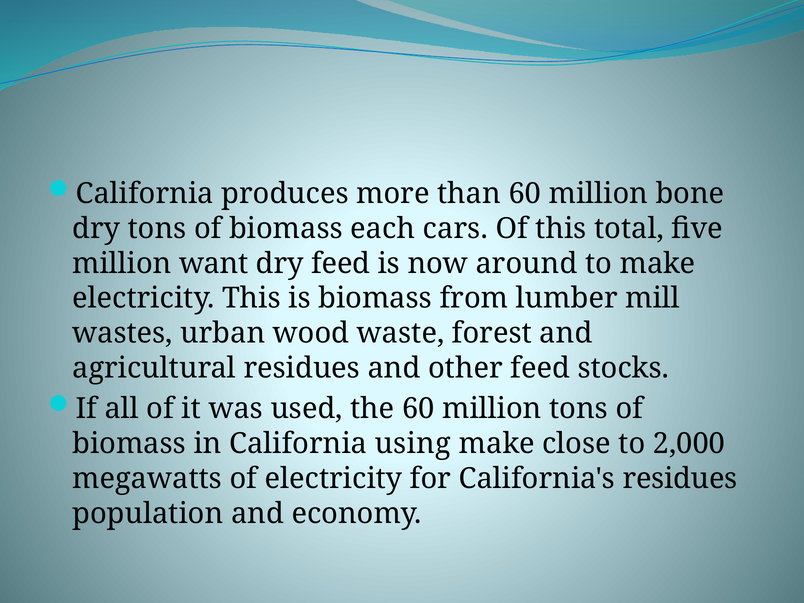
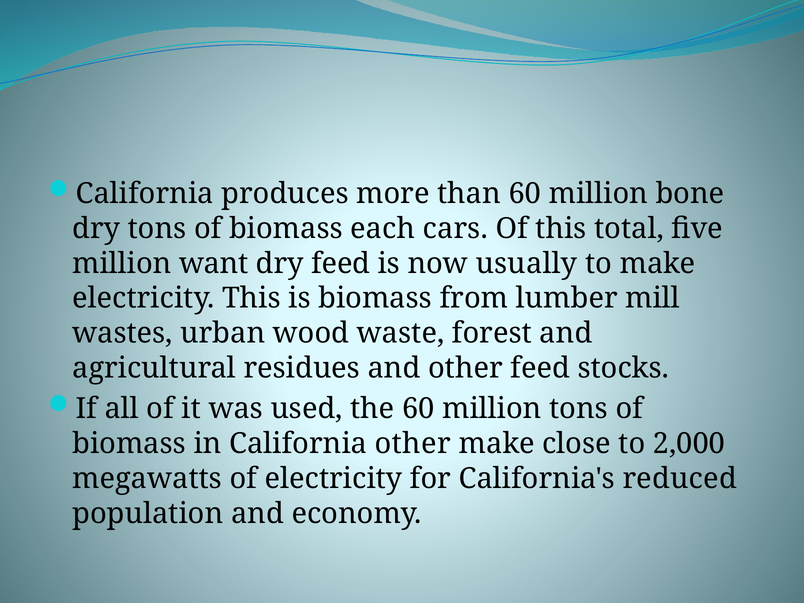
around: around -> usually
California using: using -> other
California's residues: residues -> reduced
